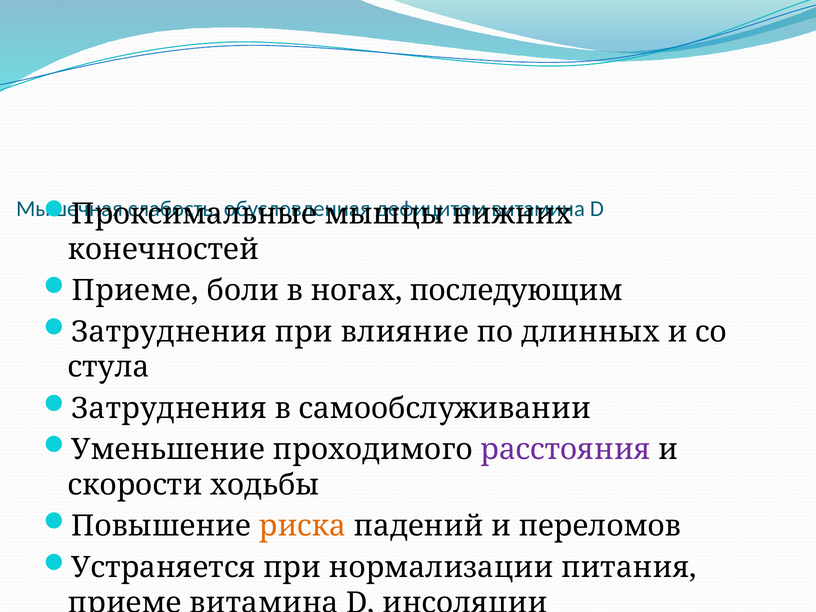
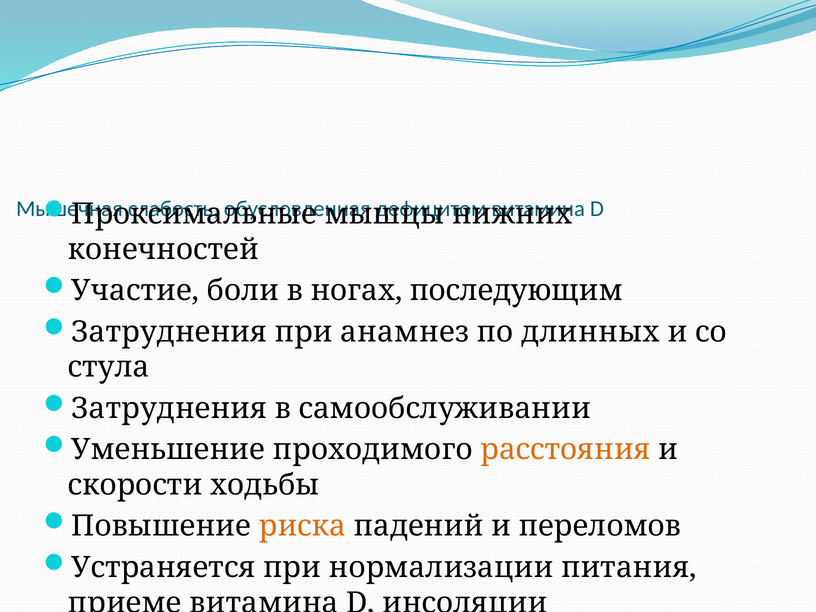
Приеме at (135, 291): Приеме -> Участие
влияние: влияние -> анамнез
расстояния colour: purple -> orange
